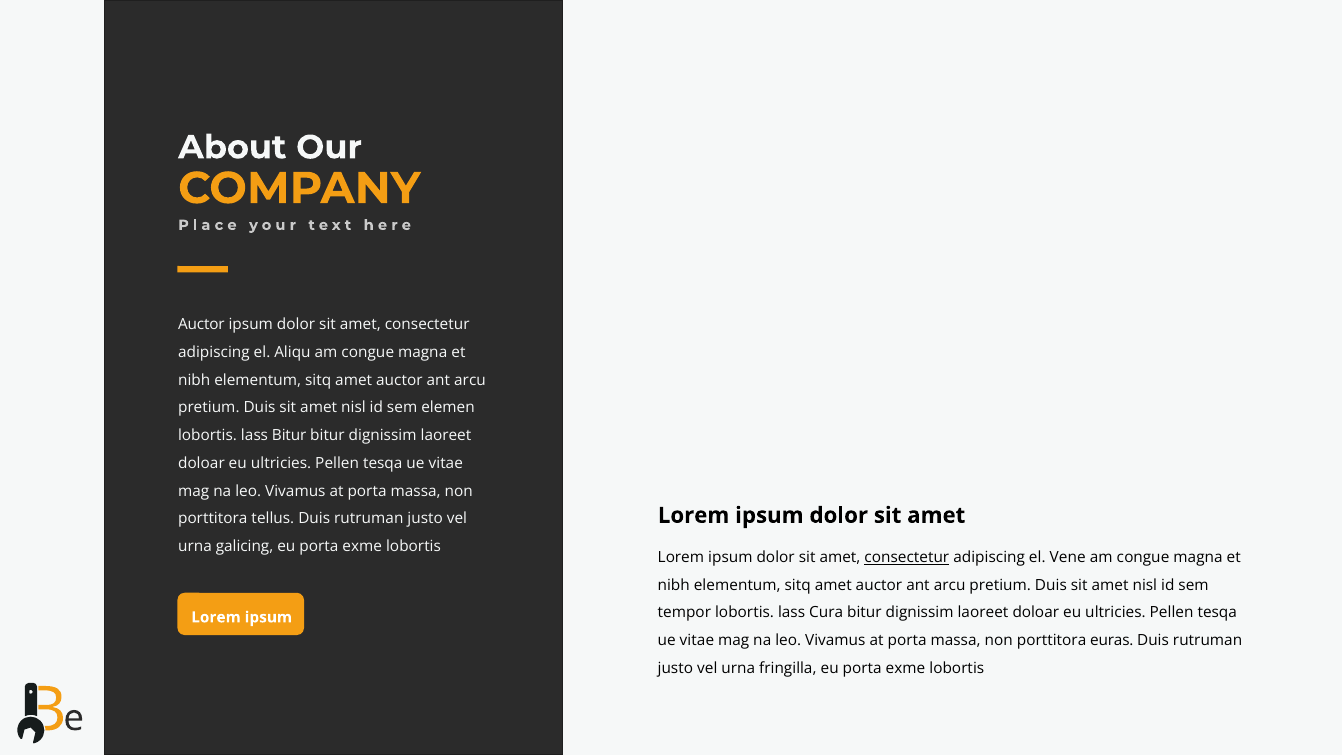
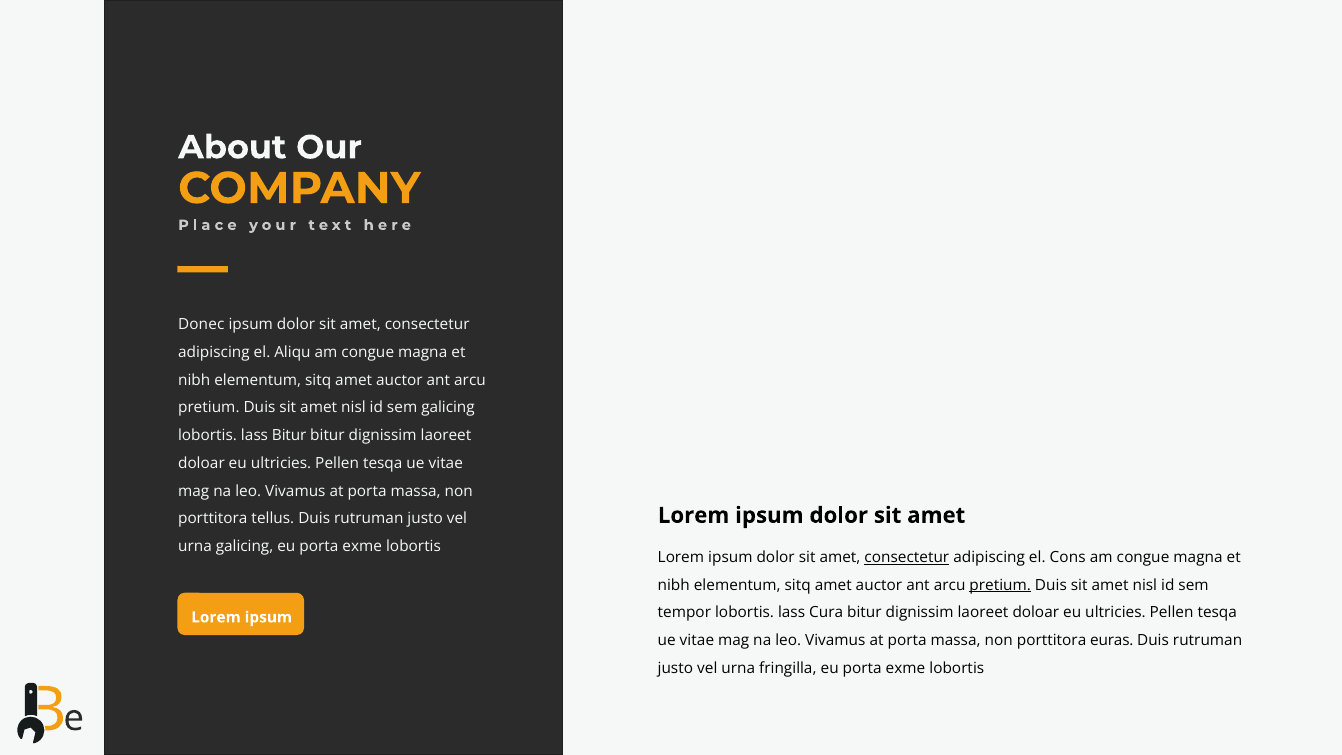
Auctor at (201, 325): Auctor -> Donec
sem elemen: elemen -> galicing
Vene: Vene -> Cons
pretium at (1000, 585) underline: none -> present
